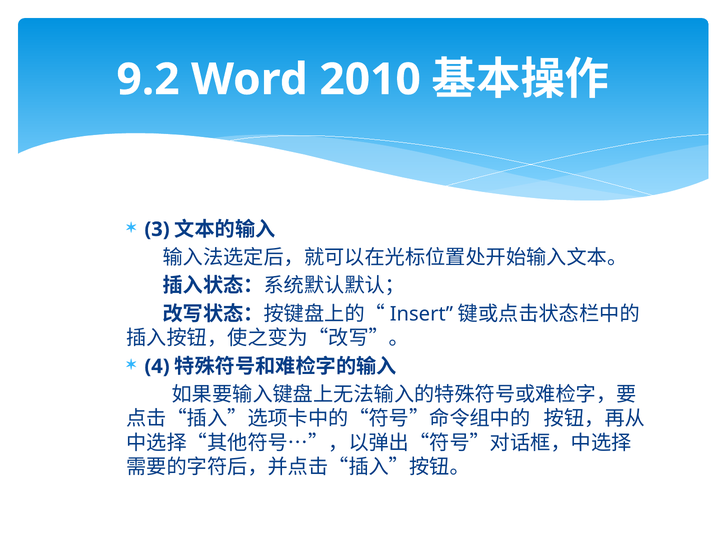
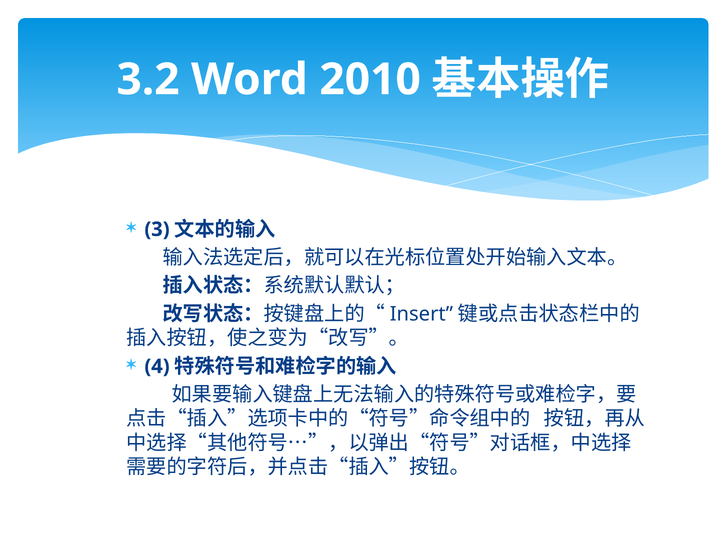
9.2: 9.2 -> 3.2
